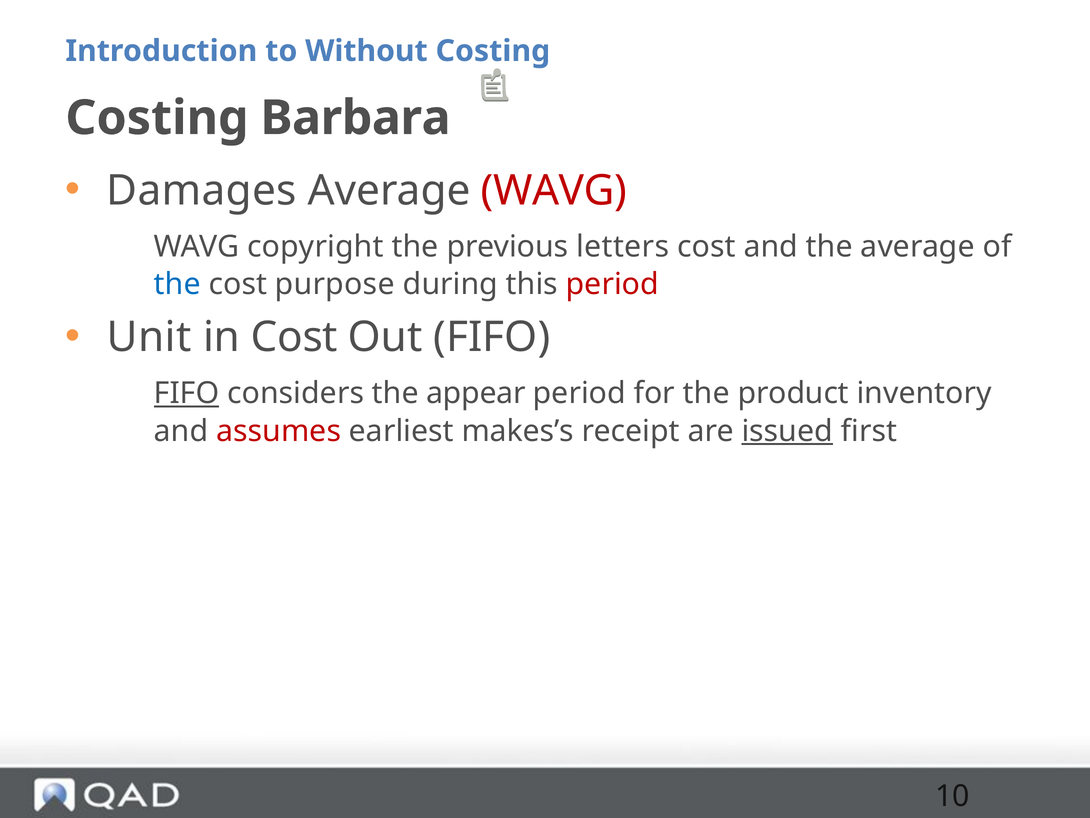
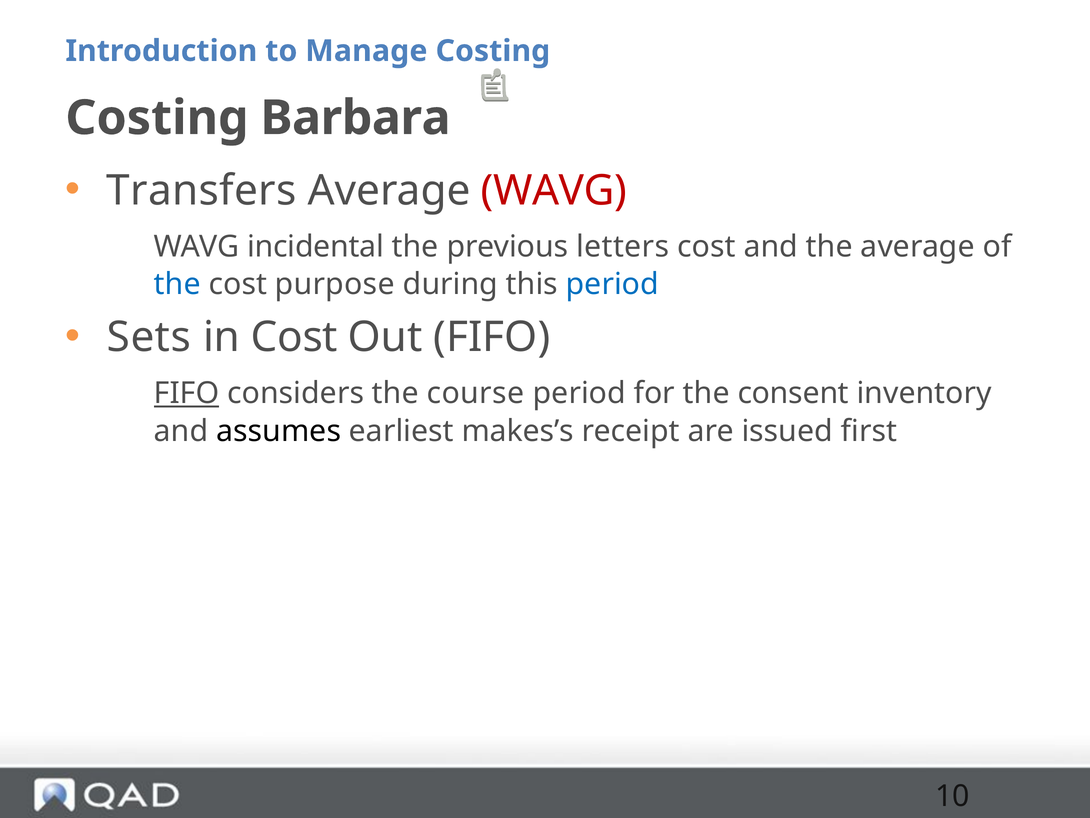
Without: Without -> Manage
Damages: Damages -> Transfers
copyright: copyright -> incidental
period at (612, 284) colour: red -> blue
Unit: Unit -> Sets
appear: appear -> course
product: product -> consent
assumes colour: red -> black
issued underline: present -> none
